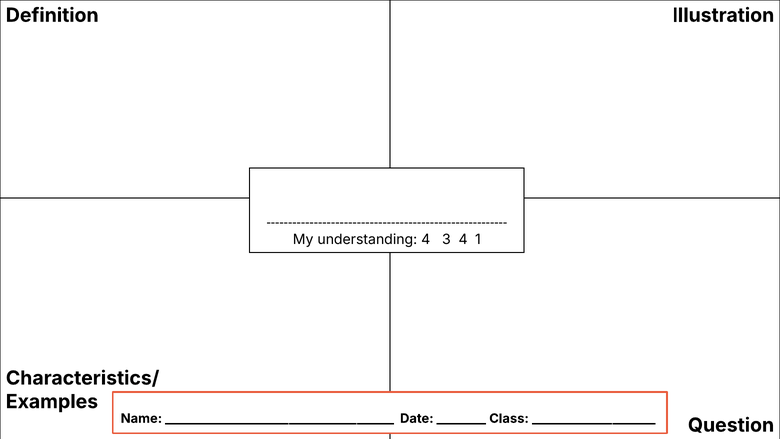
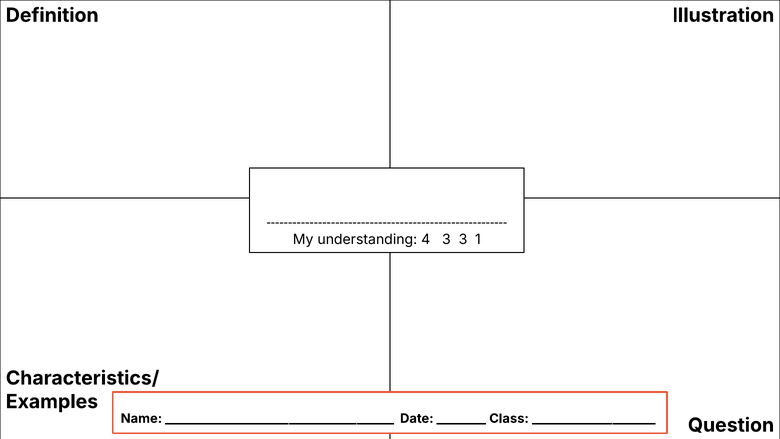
3 4: 4 -> 3
